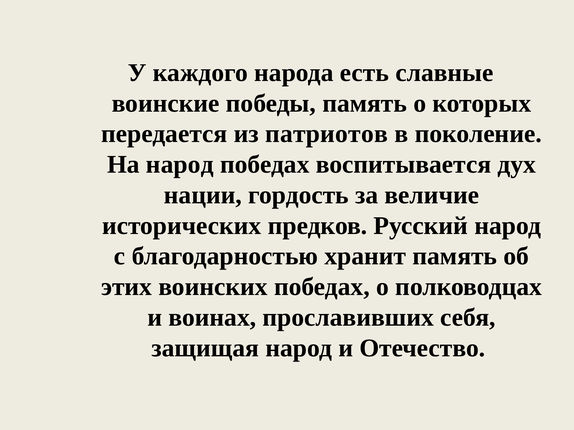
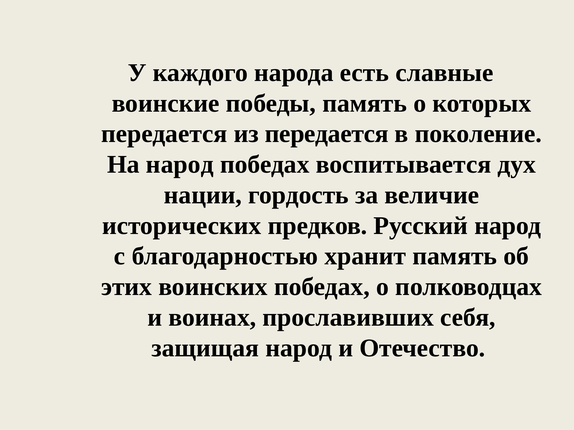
из патриотов: патриотов -> передается
